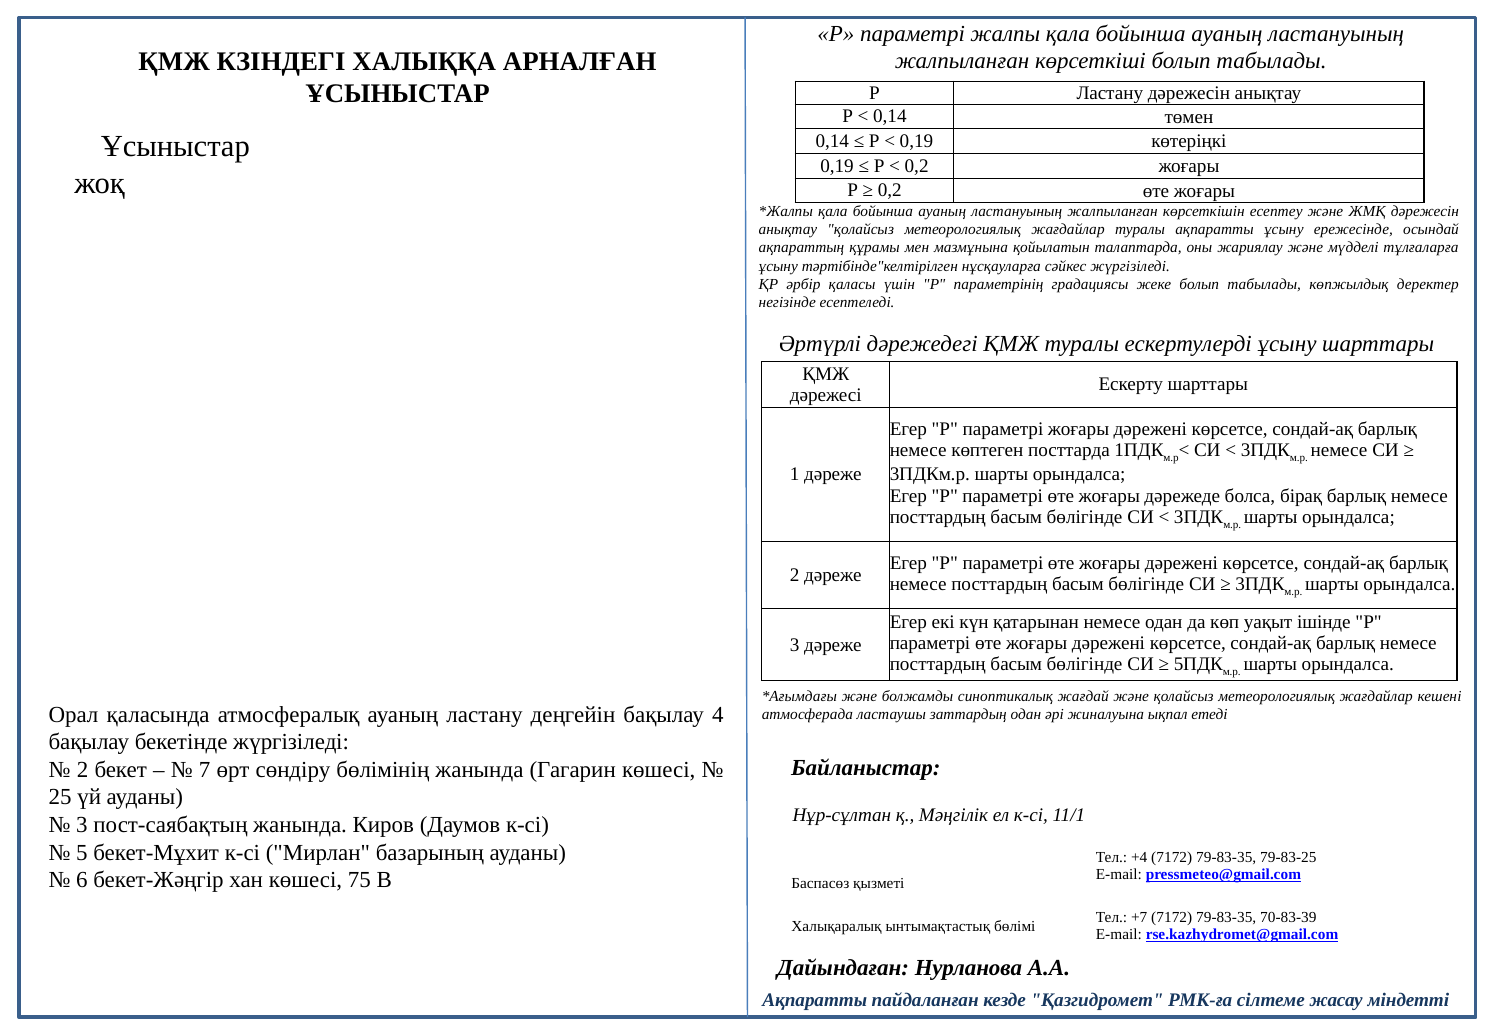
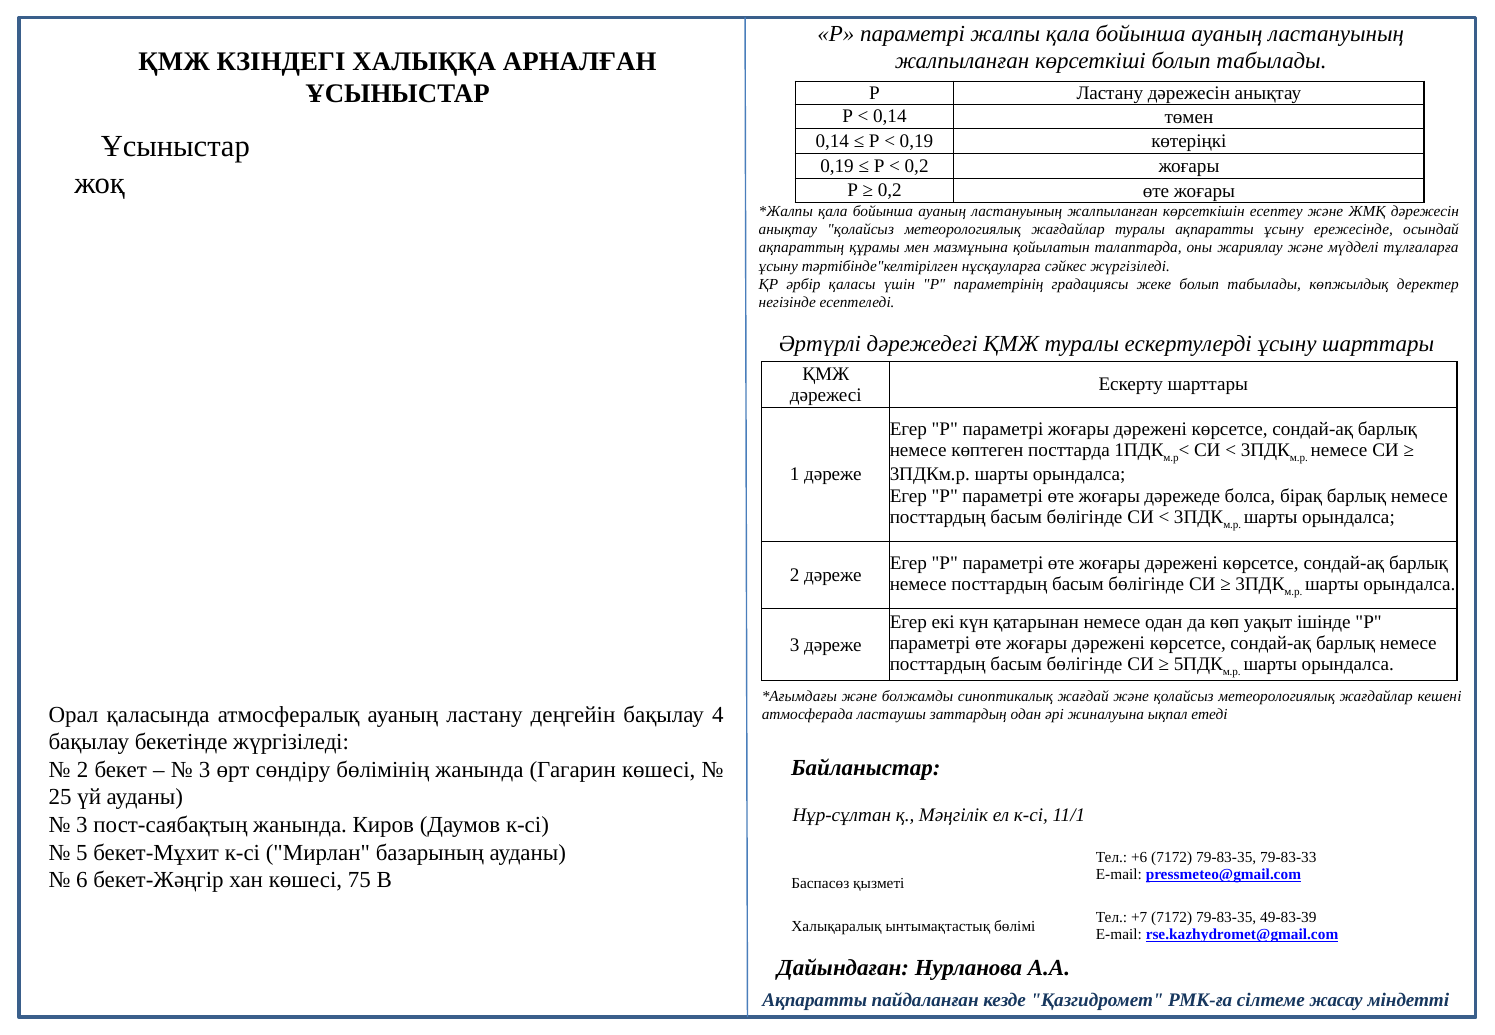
7 at (205, 770): 7 -> 3
+4: +4 -> +6
79-83-25: 79-83-25 -> 79-83-33
70-83-39: 70-83-39 -> 49-83-39
